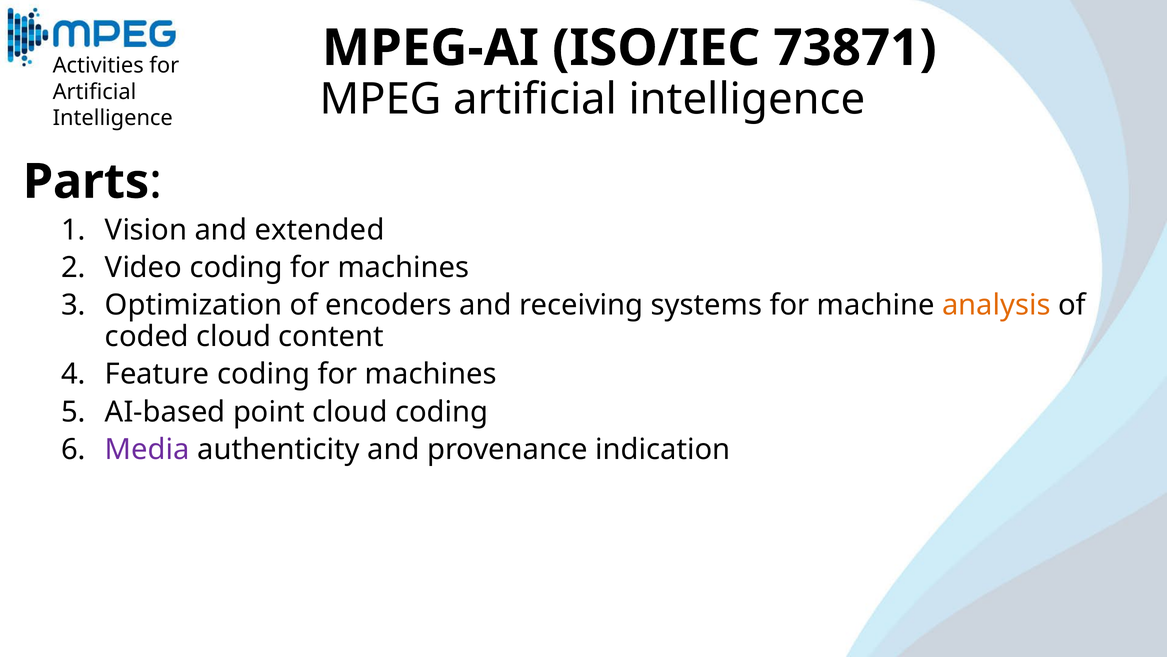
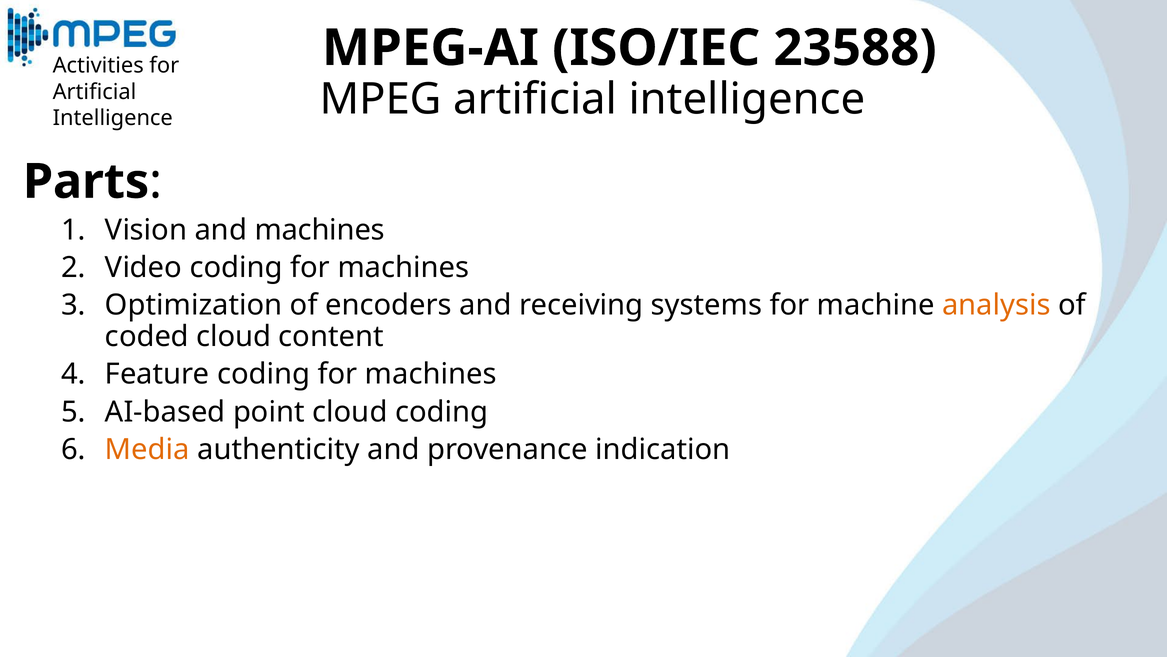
73871: 73871 -> 23588
and extended: extended -> machines
Media colour: purple -> orange
